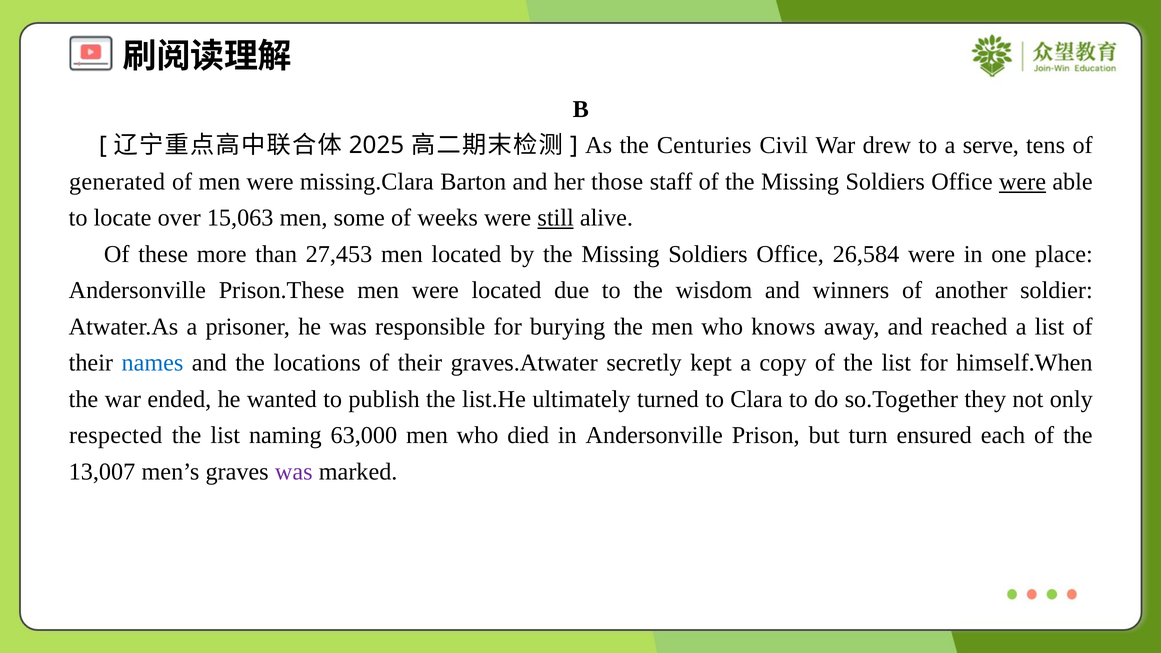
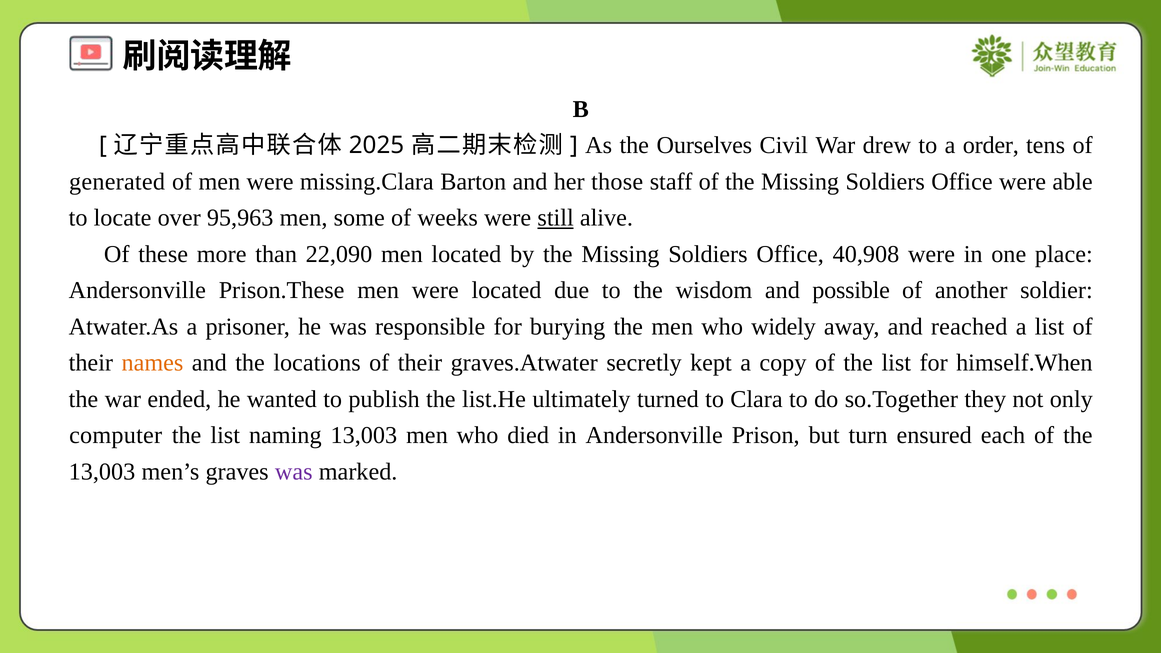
Centuries: Centuries -> Ourselves
serve: serve -> order
were at (1023, 182) underline: present -> none
15,063: 15,063 -> 95,963
27,453: 27,453 -> 22,090
26,584: 26,584 -> 40,908
winners: winners -> possible
knows: knows -> widely
names colour: blue -> orange
respected: respected -> computer
naming 63,000: 63,000 -> 13,003
13,007 at (102, 472): 13,007 -> 13,003
